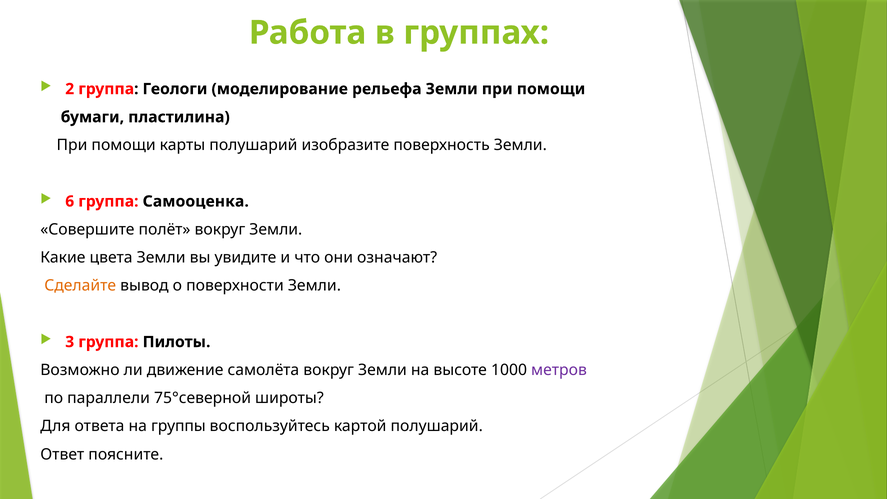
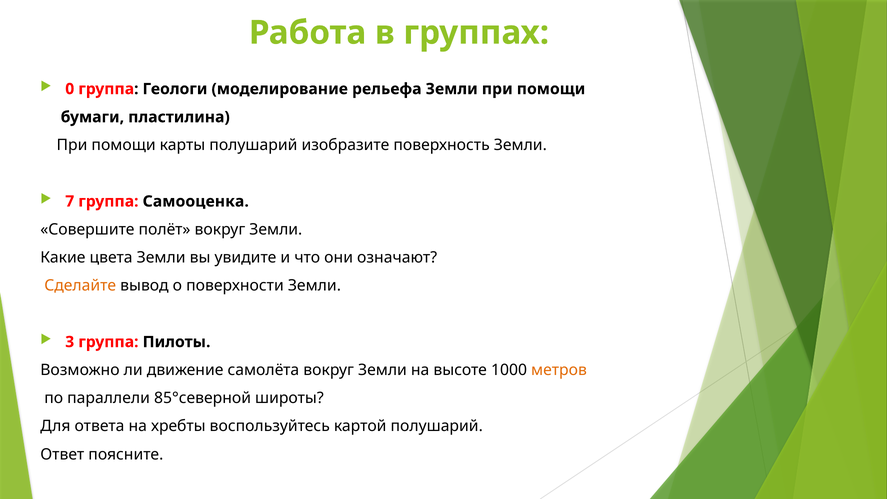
2: 2 -> 0
6: 6 -> 7
метров colour: purple -> orange
75°северной: 75°северной -> 85°северной
группы: группы -> хребты
